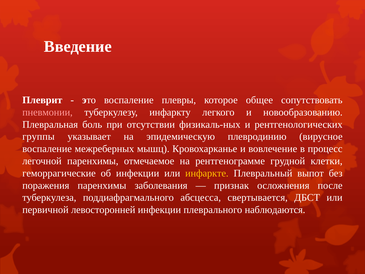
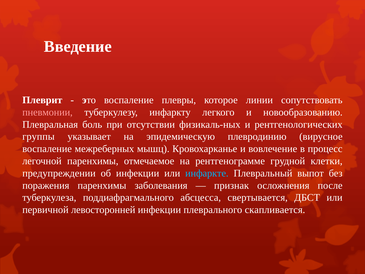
общее: общее -> линии
геморрагические: геморрагические -> предупреждении
инфаркте colour: yellow -> light blue
наблюдаются: наблюдаются -> скапливается
